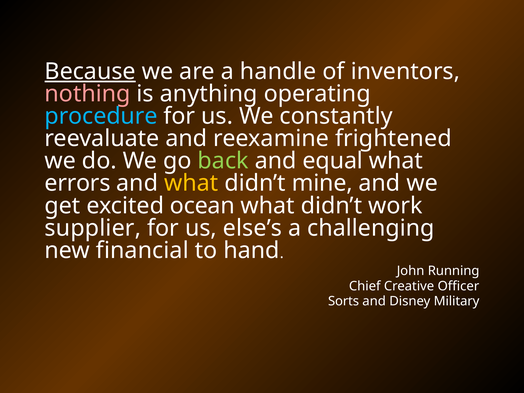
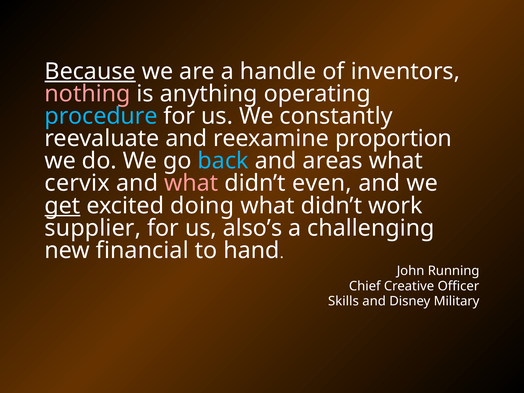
frightened: frightened -> proportion
back colour: light green -> light blue
equal: equal -> areas
errors: errors -> cervix
what at (191, 183) colour: yellow -> pink
mine: mine -> even
get underline: none -> present
ocean: ocean -> doing
else’s: else’s -> also’s
Sorts: Sorts -> Skills
